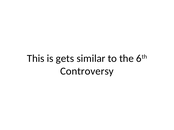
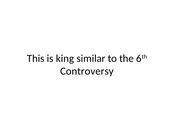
gets: gets -> king
